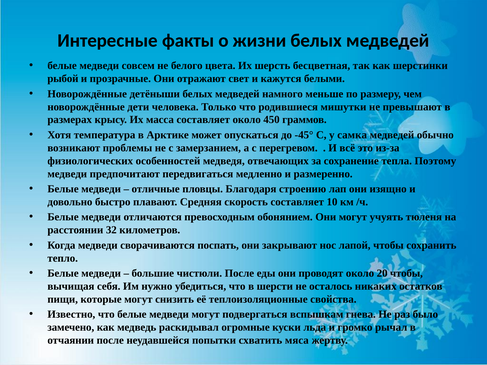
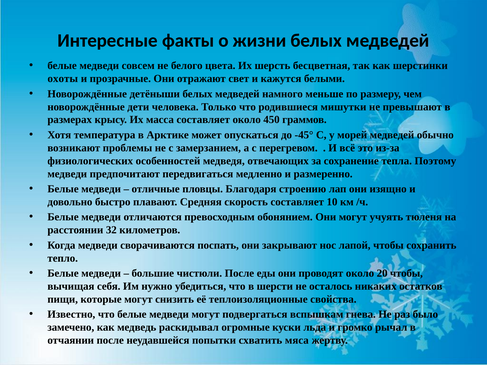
рыбой: рыбой -> охоты
самка: самка -> морей
